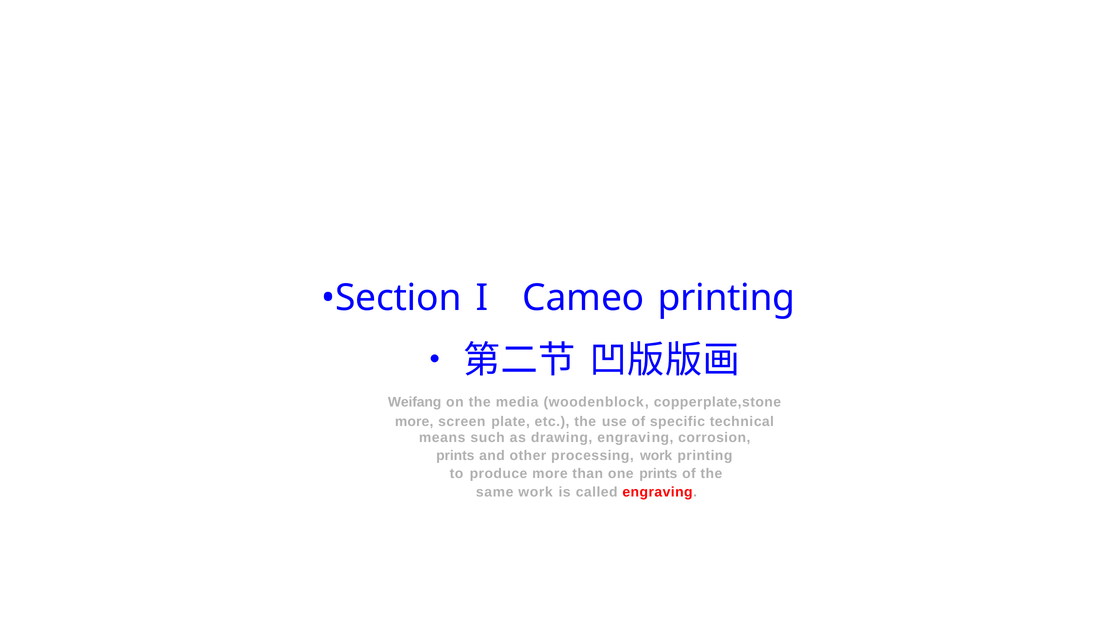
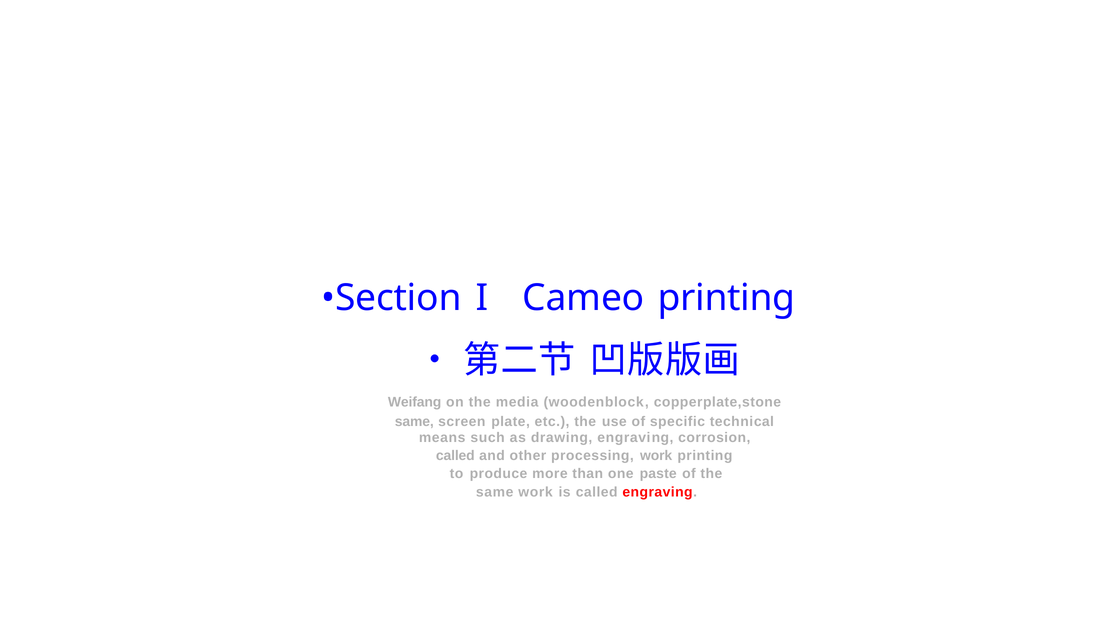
more at (414, 422): more -> same
prints at (455, 456): prints -> called
one prints: prints -> paste
